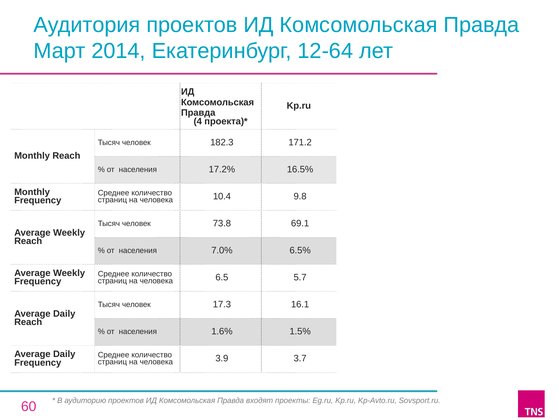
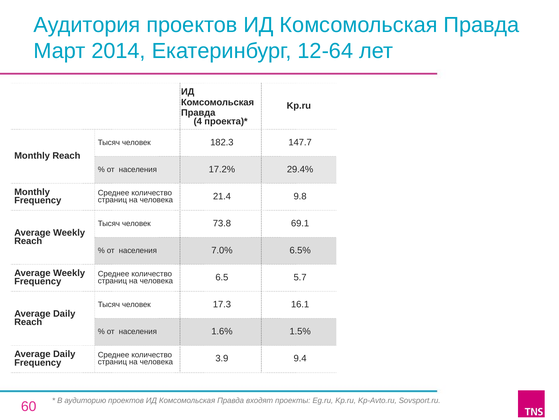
171.2: 171.2 -> 147.7
16.5%: 16.5% -> 29.4%
10.4: 10.4 -> 21.4
3.7: 3.7 -> 9.4
